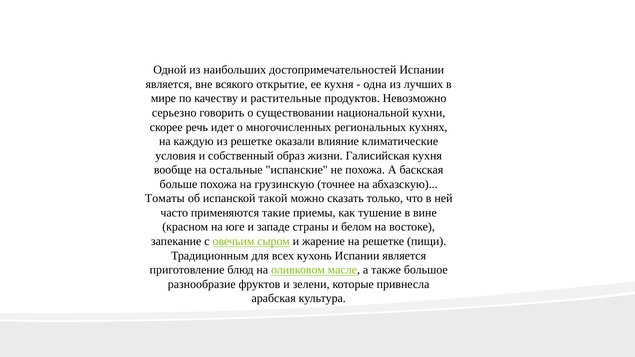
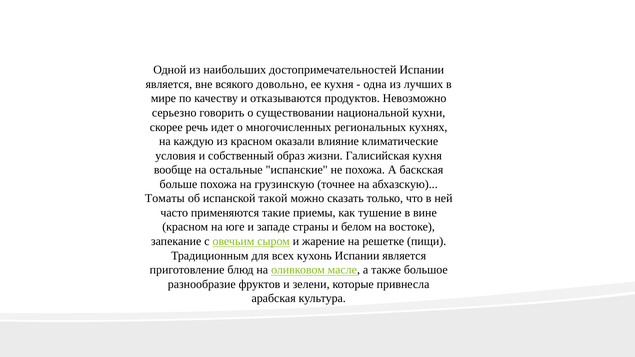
открытие: открытие -> довольно
растительные: растительные -> отказываются
из решетке: решетке -> красном
